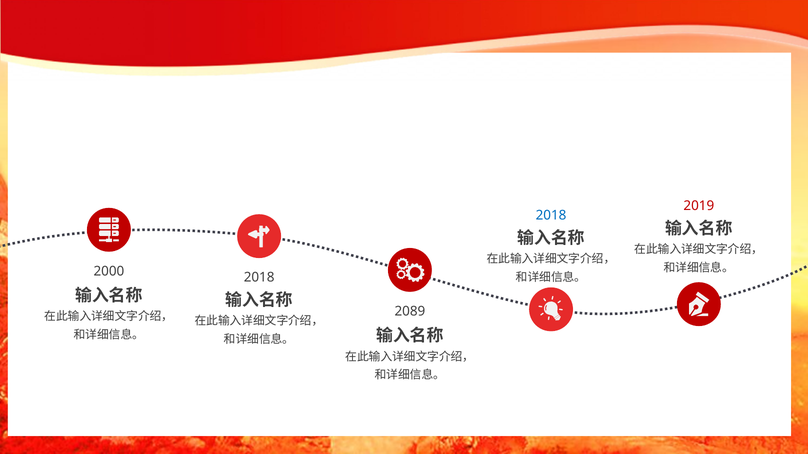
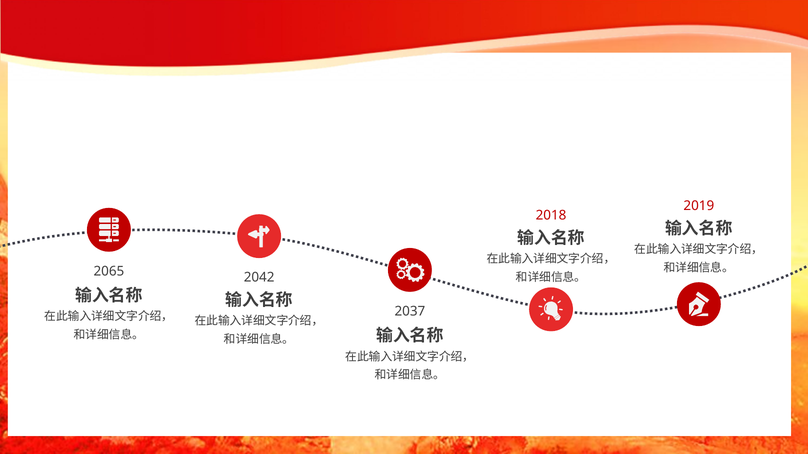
2018 at (551, 216) colour: blue -> red
2000: 2000 -> 2065
2018 at (259, 278): 2018 -> 2042
2089: 2089 -> 2037
